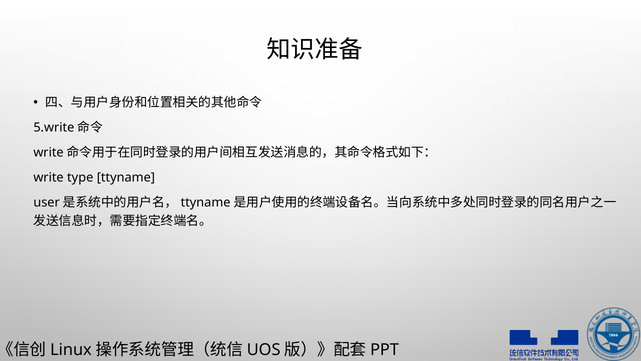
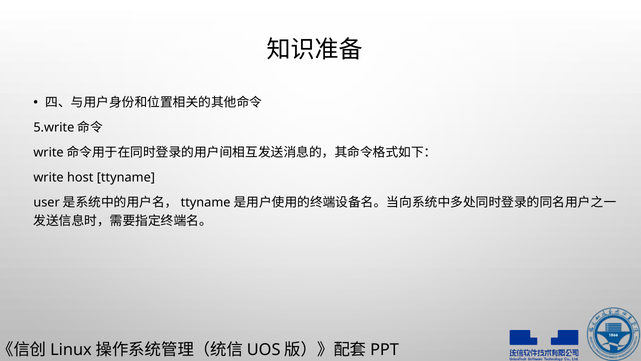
type: type -> host
